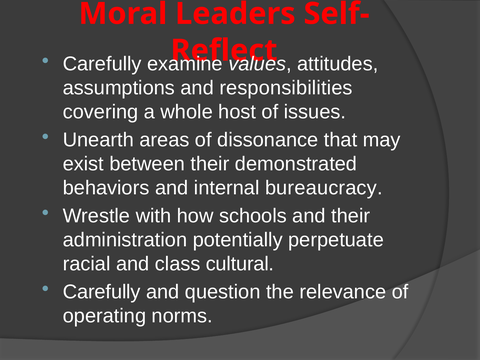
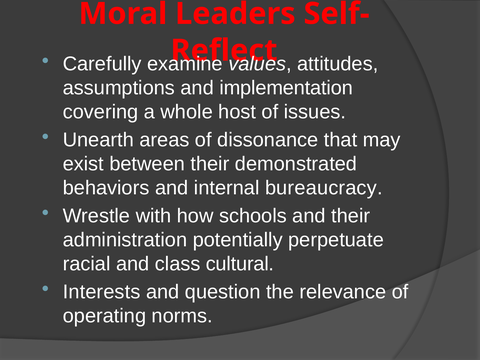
responsibilities: responsibilities -> implementation
Carefully at (102, 292): Carefully -> Interests
